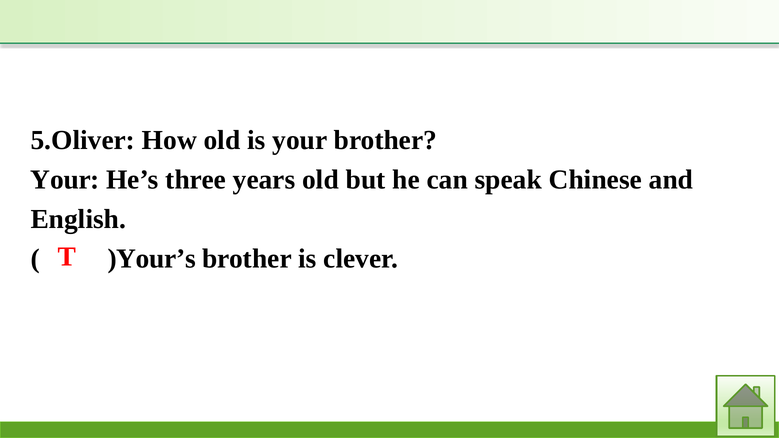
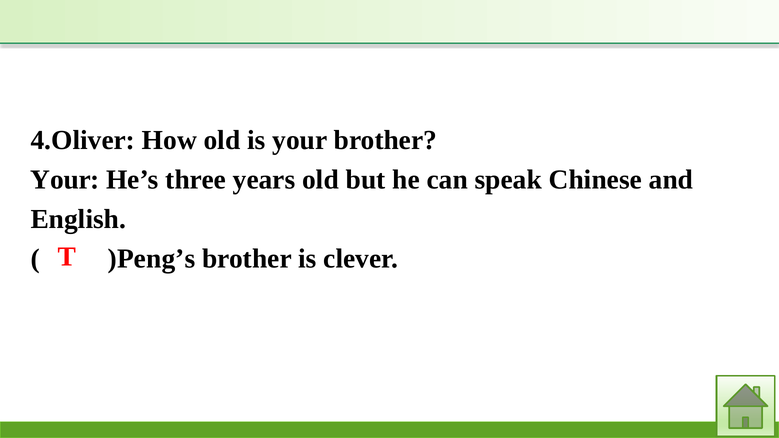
5.Oliver: 5.Oliver -> 4.Oliver
)Your’s: )Your’s -> )Peng’s
